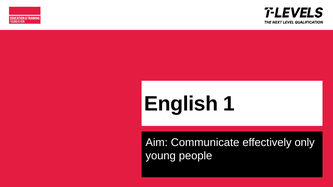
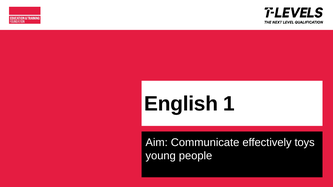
only: only -> toys
